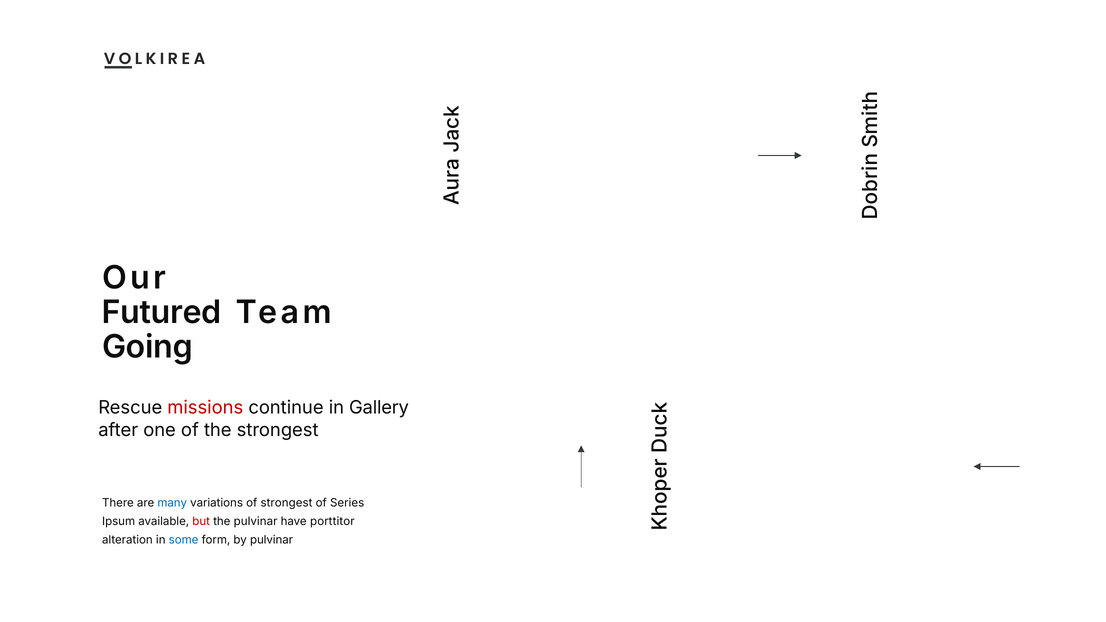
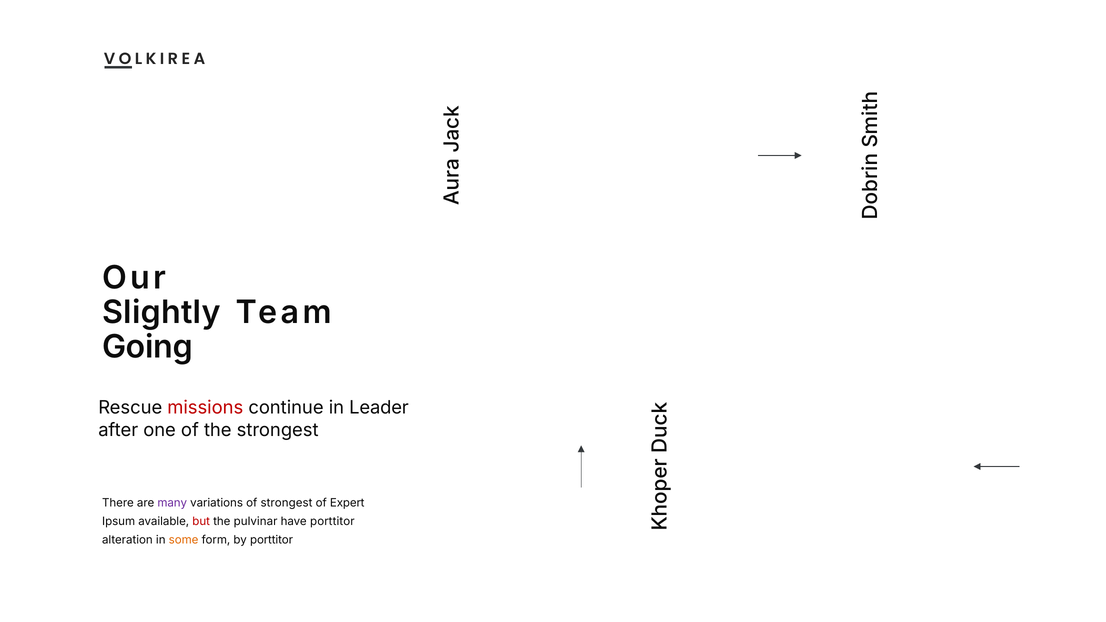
Futured: Futured -> Slightly
Gallery: Gallery -> Leader
many colour: blue -> purple
Series: Series -> Expert
some colour: blue -> orange
by pulvinar: pulvinar -> porttitor
